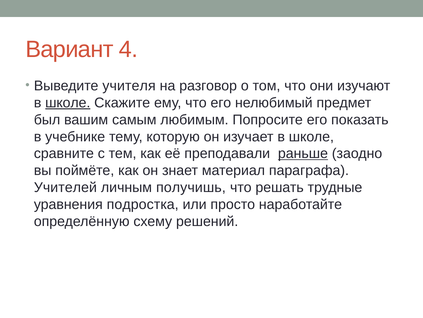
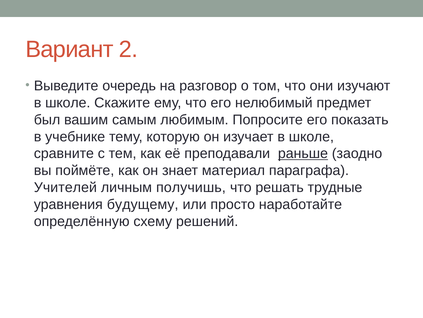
4: 4 -> 2
учителя: учителя -> очередь
школе at (68, 103) underline: present -> none
подростка: подростка -> будущему
